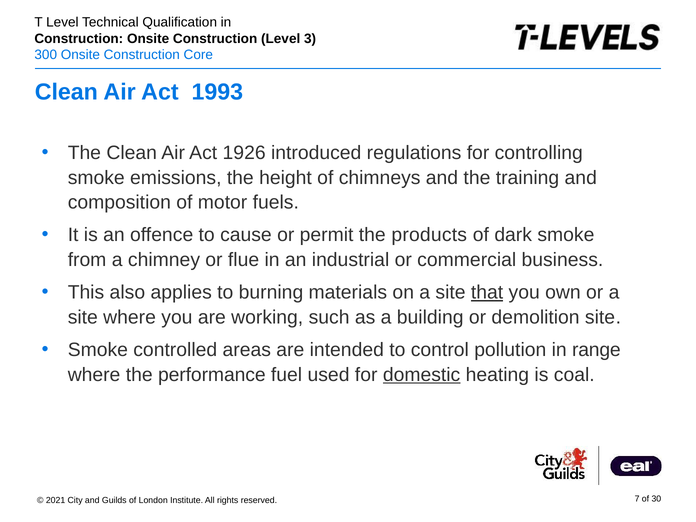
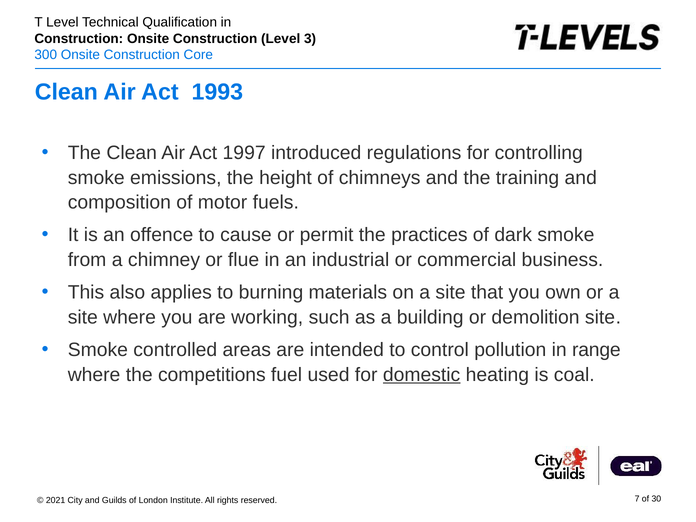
1926: 1926 -> 1997
products: products -> practices
that underline: present -> none
performance: performance -> competitions
